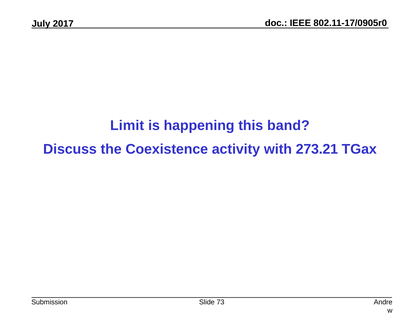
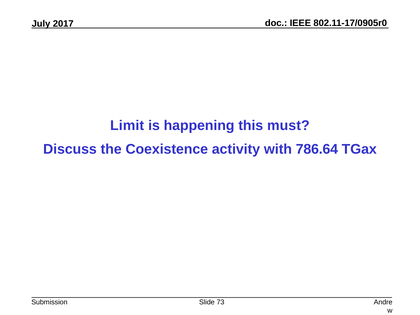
band: band -> must
273.21: 273.21 -> 786.64
